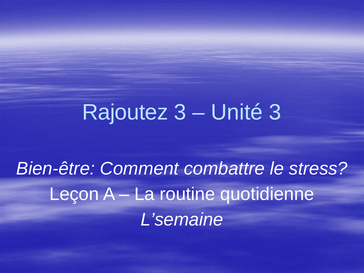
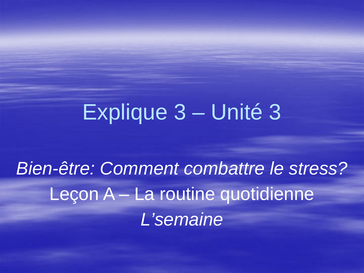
Rajoutez: Rajoutez -> Explique
